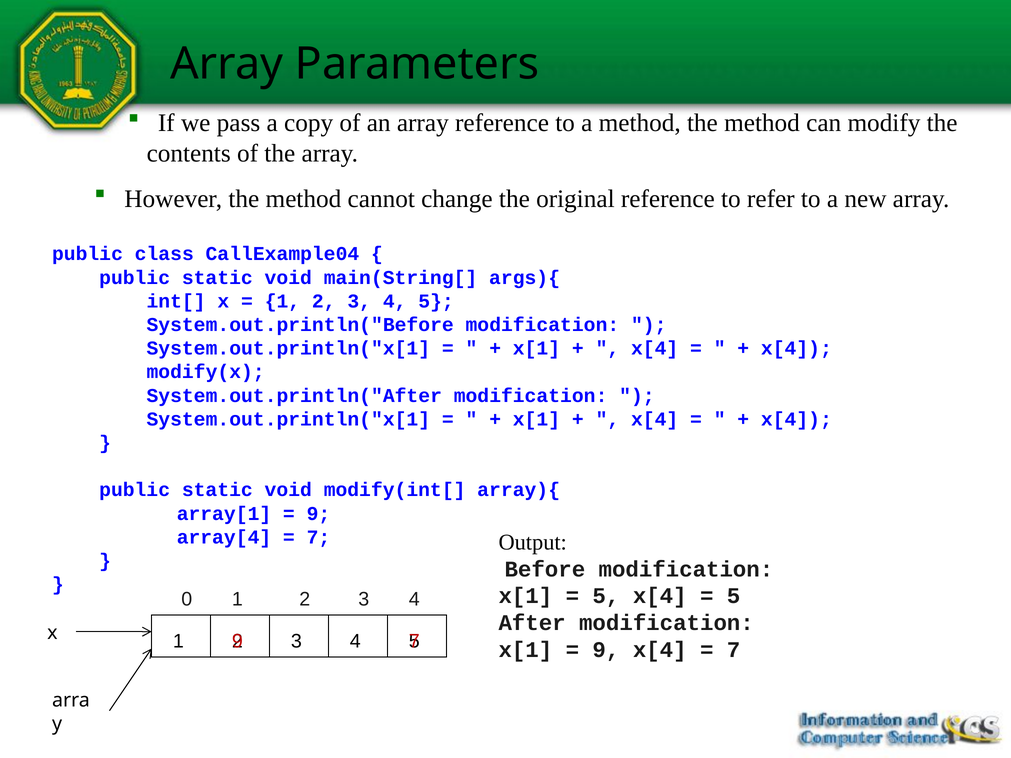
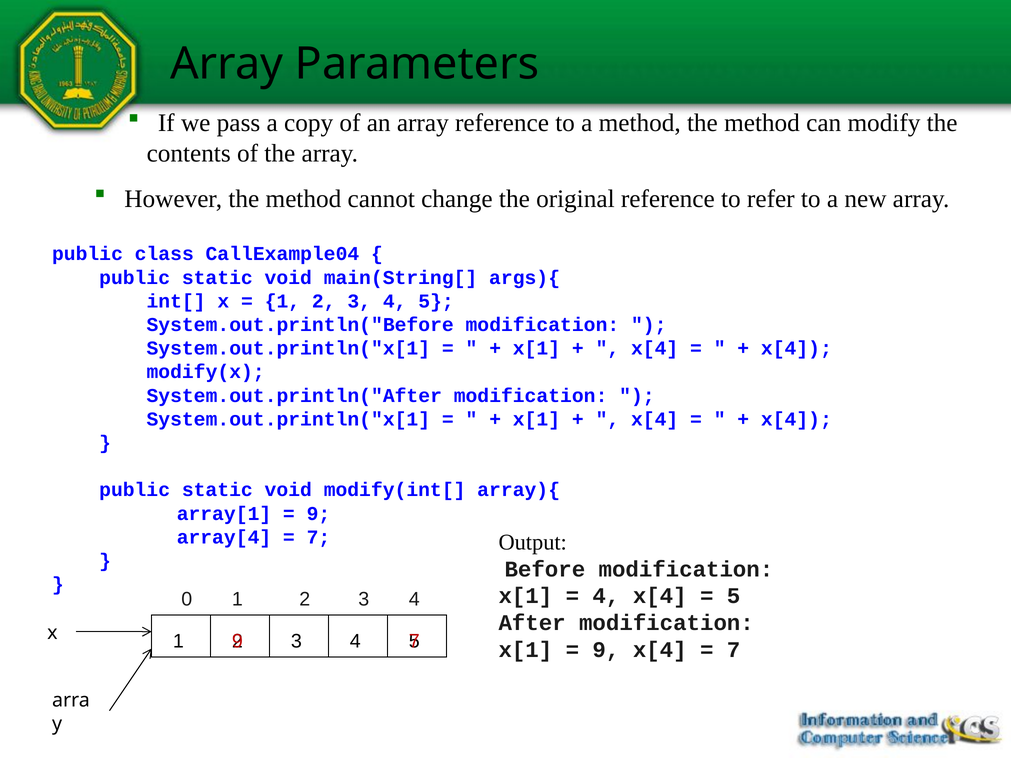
5 at (606, 596): 5 -> 4
